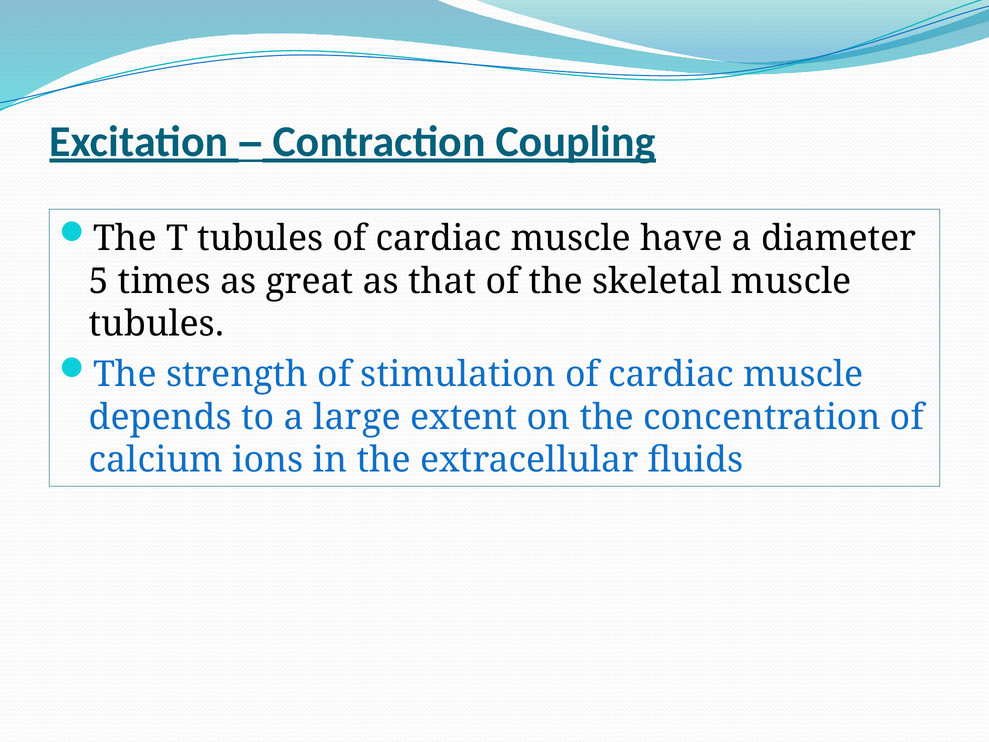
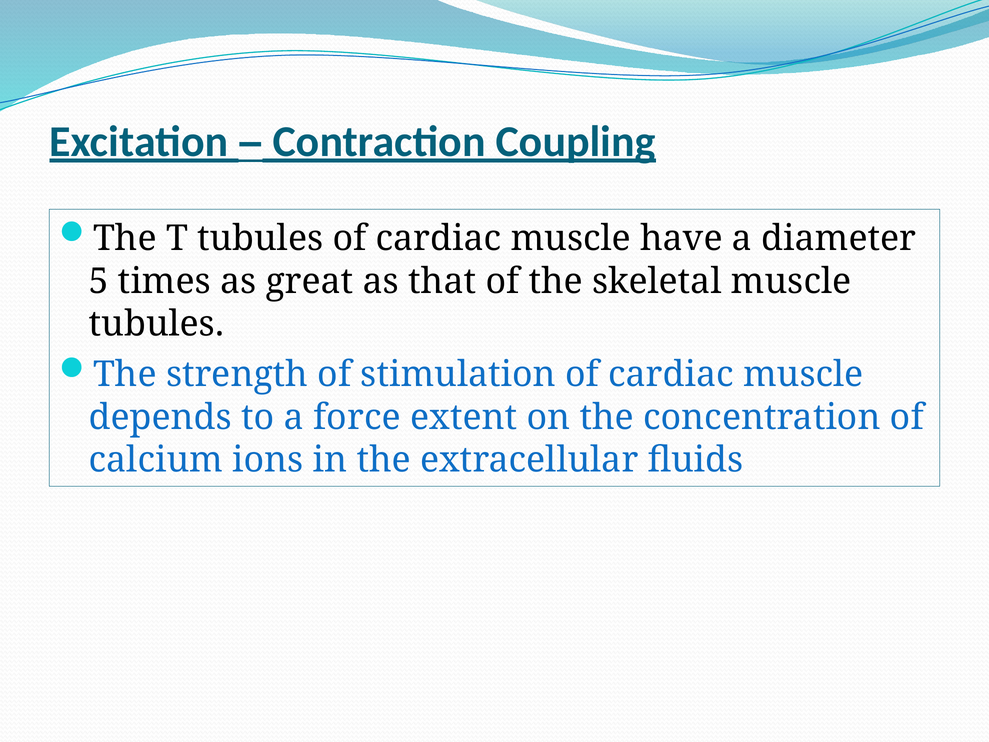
large: large -> force
